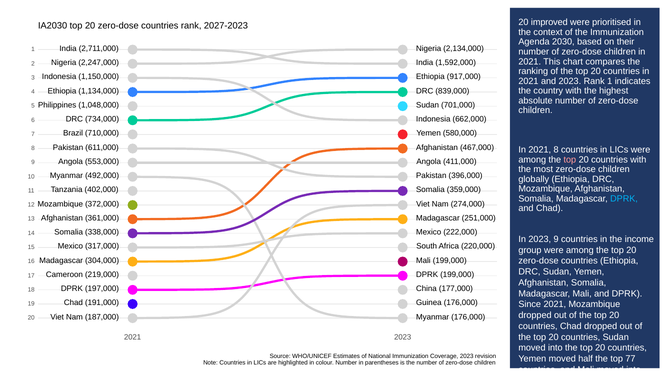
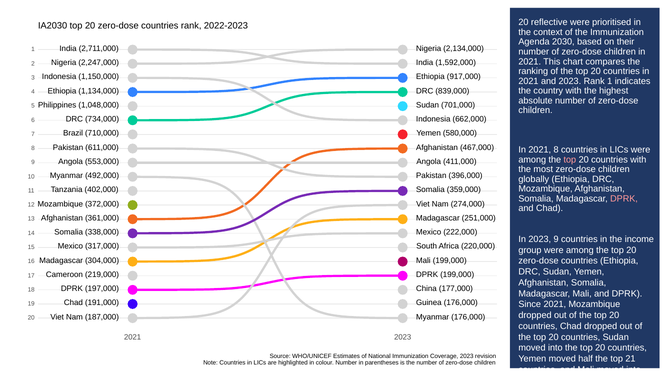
improved: improved -> reflective
2027-2023: 2027-2023 -> 2022-2023
DPRK at (624, 199) colour: light blue -> pink
77: 77 -> 21
